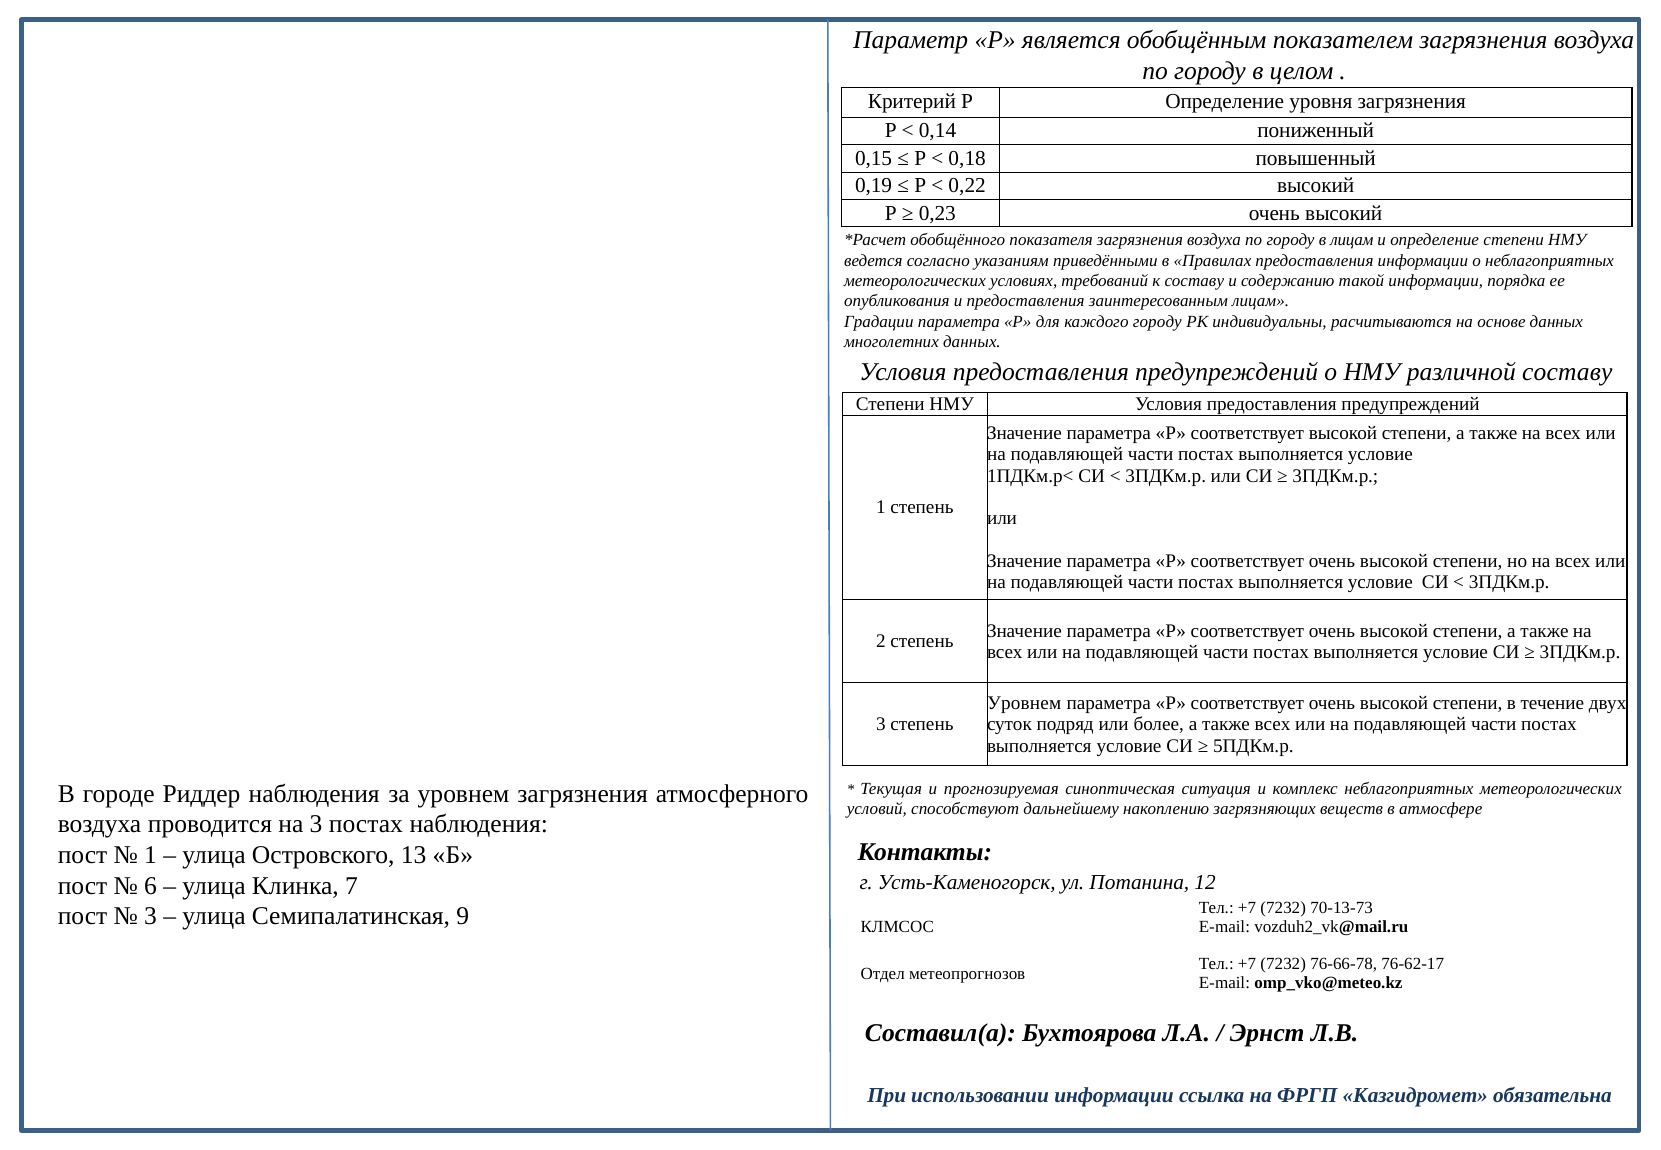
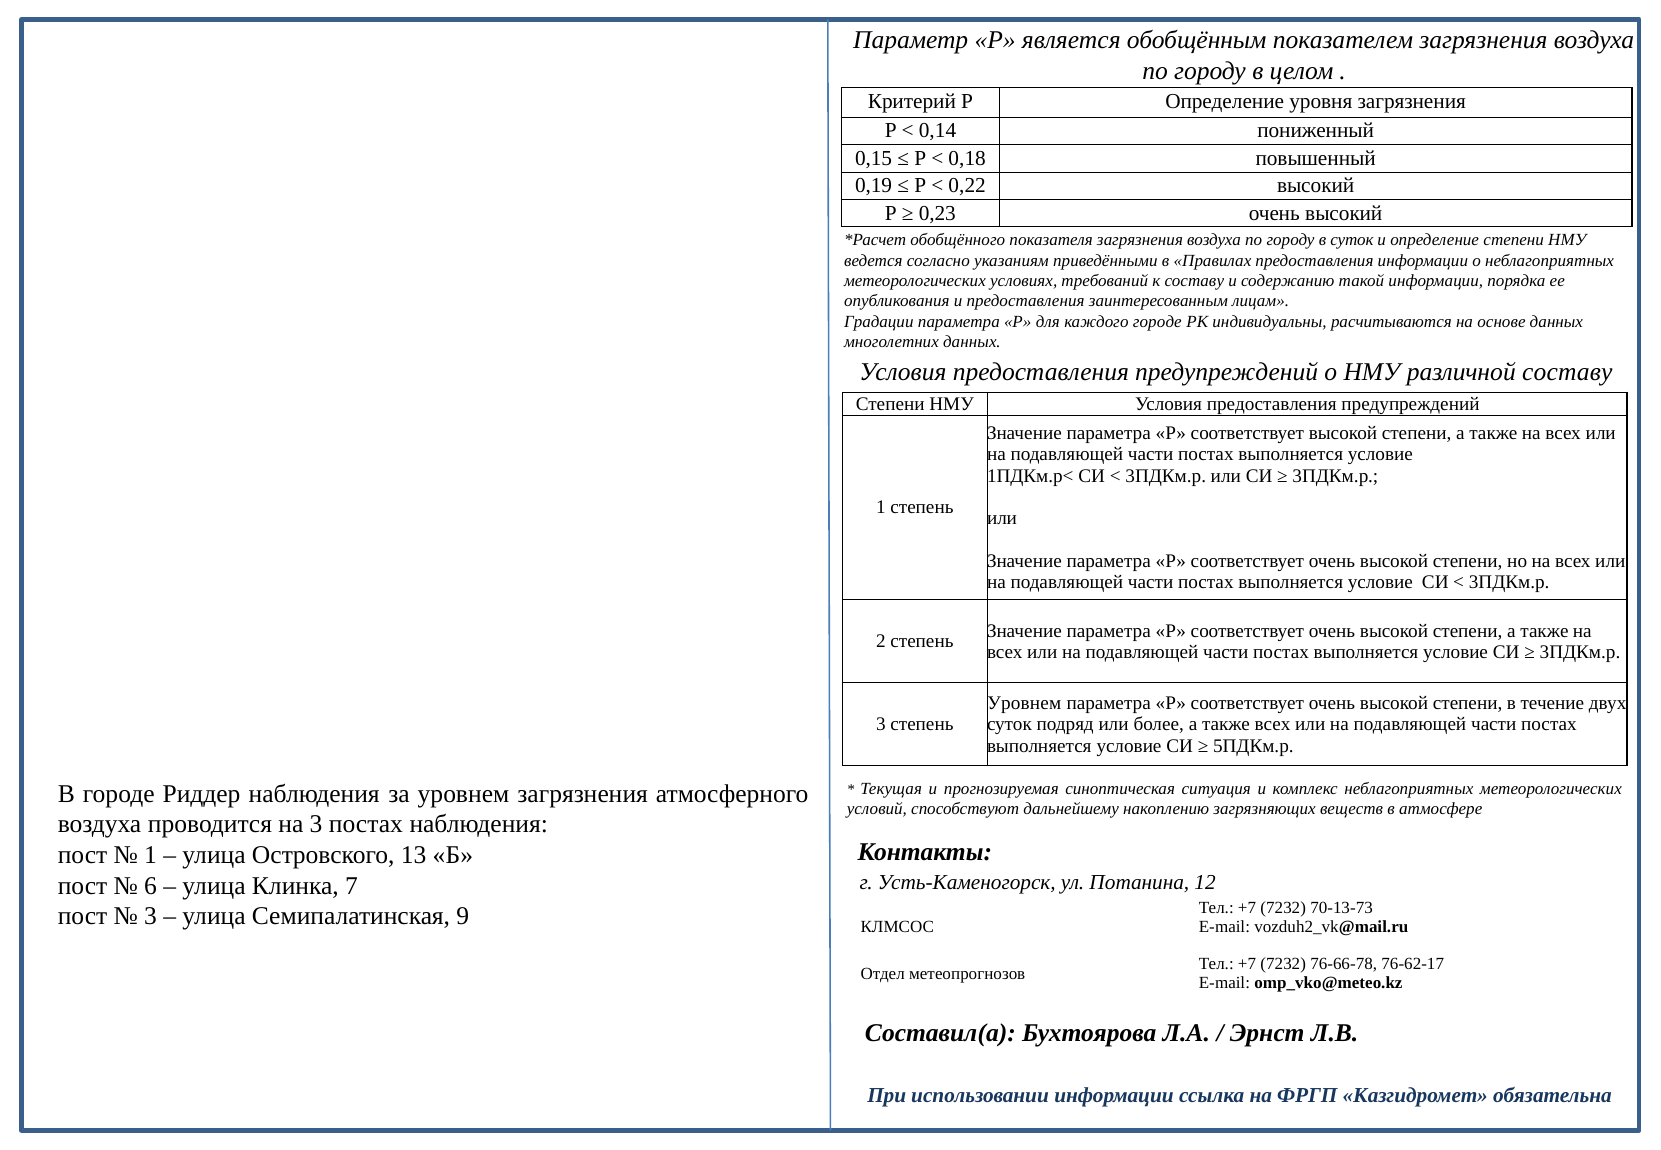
в лицам: лицам -> суток
каждого городу: городу -> городе
